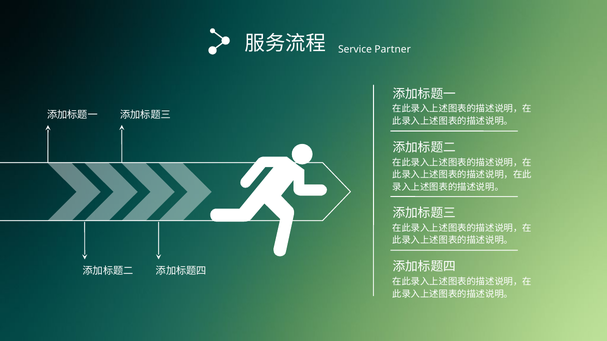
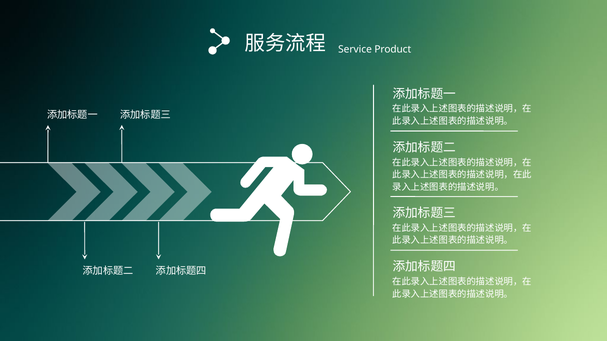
Partner: Partner -> Product
